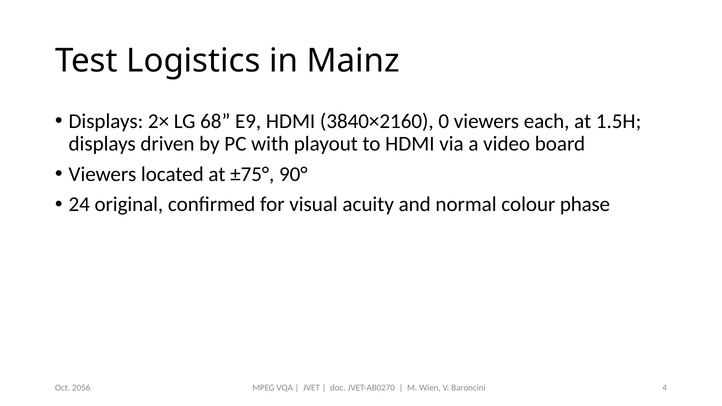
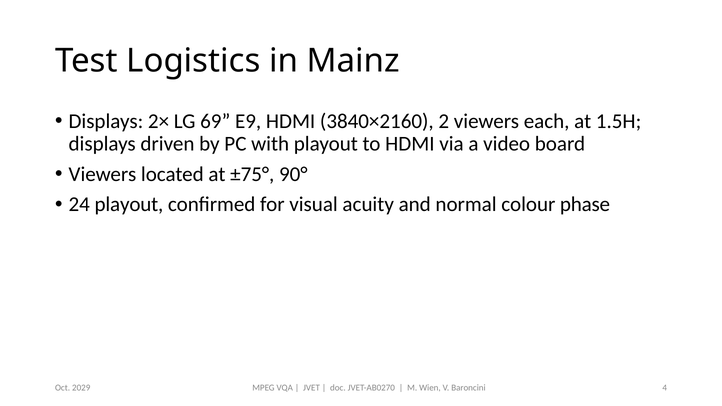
68: 68 -> 69
0: 0 -> 2
24 original: original -> playout
2056: 2056 -> 2029
